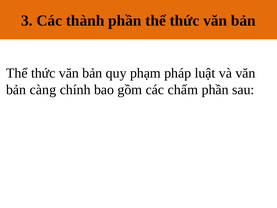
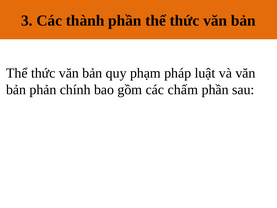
càng: càng -> phản
